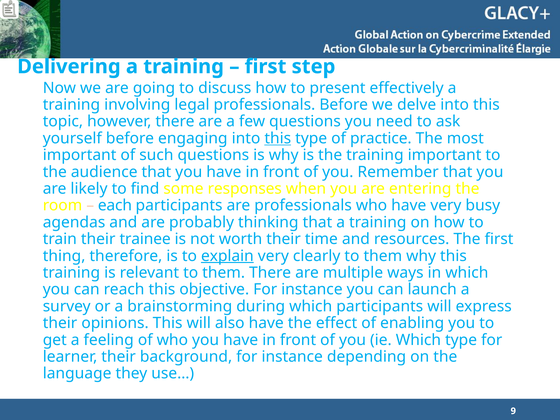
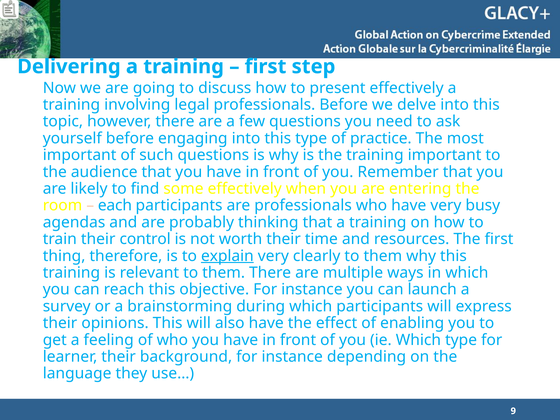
this at (278, 138) underline: present -> none
some responses: responses -> effectively
trainee: trainee -> control
